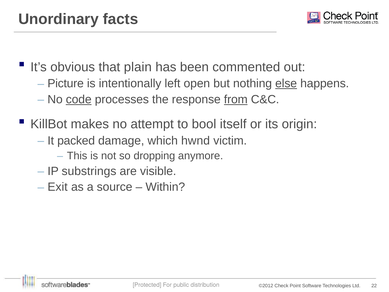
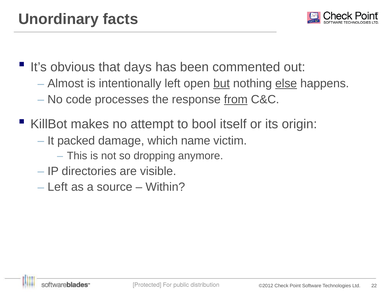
plain: plain -> days
Picture: Picture -> Almost
but underline: none -> present
code underline: present -> none
hwnd: hwnd -> name
substrings: substrings -> directories
Exit at (58, 187): Exit -> Left
